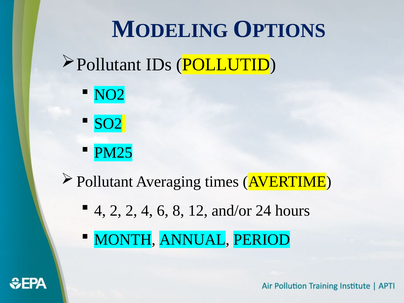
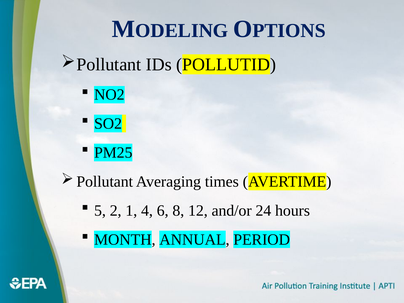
4 at (100, 211): 4 -> 5
2 2: 2 -> 1
